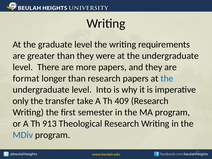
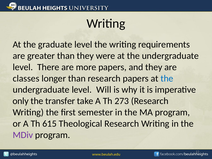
format: format -> classes
Into: Into -> Will
409: 409 -> 273
913: 913 -> 615
MDiv colour: blue -> purple
